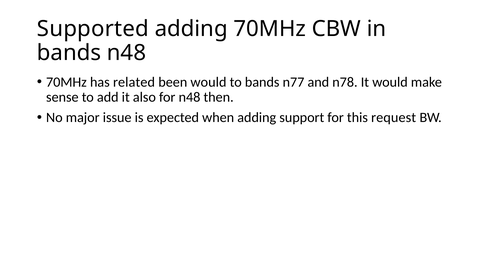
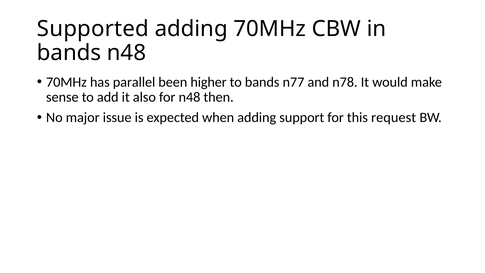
related: related -> parallel
been would: would -> higher
